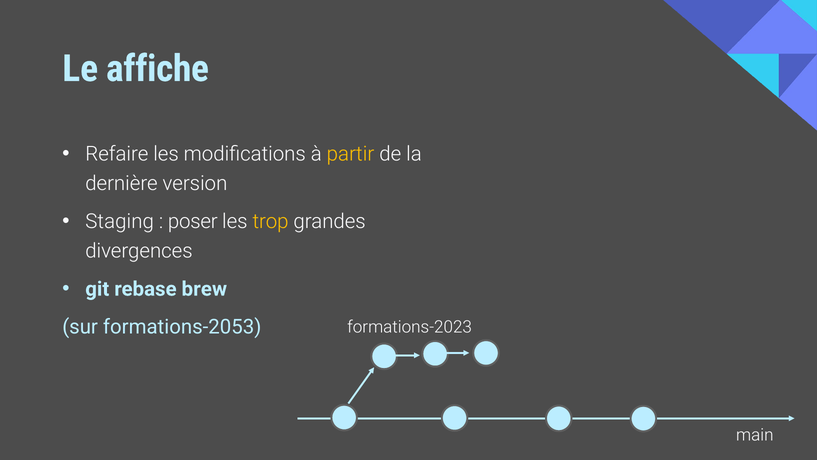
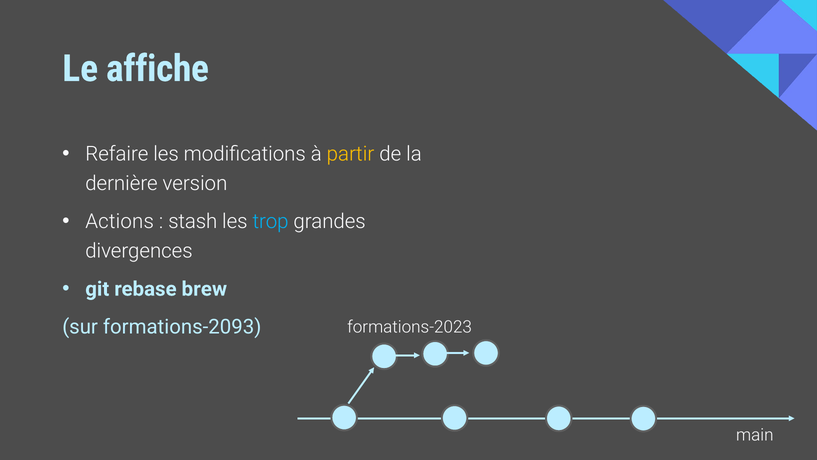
Staging: Staging -> Actions
poser: poser -> stash
trop colour: yellow -> light blue
formations-2053: formations-2053 -> formations-2093
